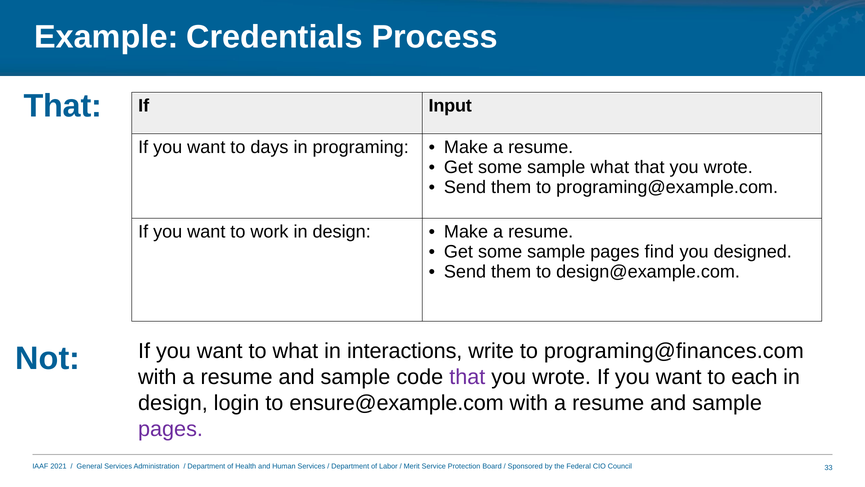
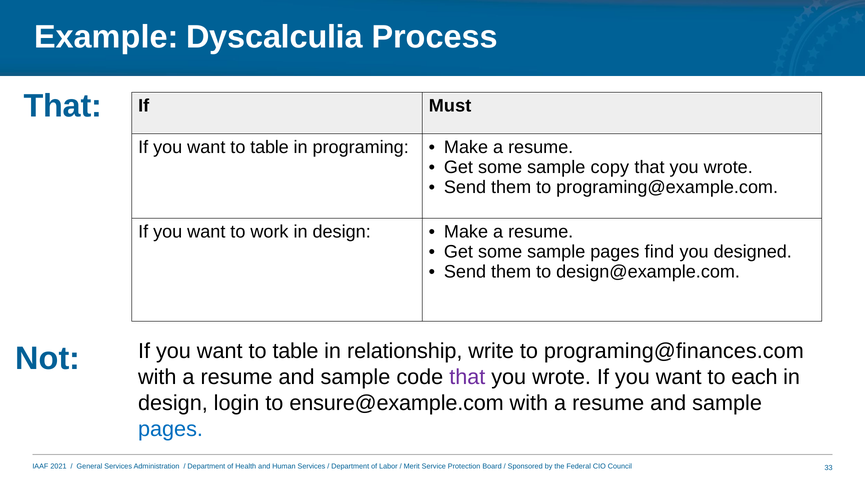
Credentials: Credentials -> Dyscalculia
Input: Input -> Must
days at (269, 147): days -> table
sample what: what -> copy
what at (295, 351): what -> table
interactions: interactions -> relationship
pages at (170, 429) colour: purple -> blue
